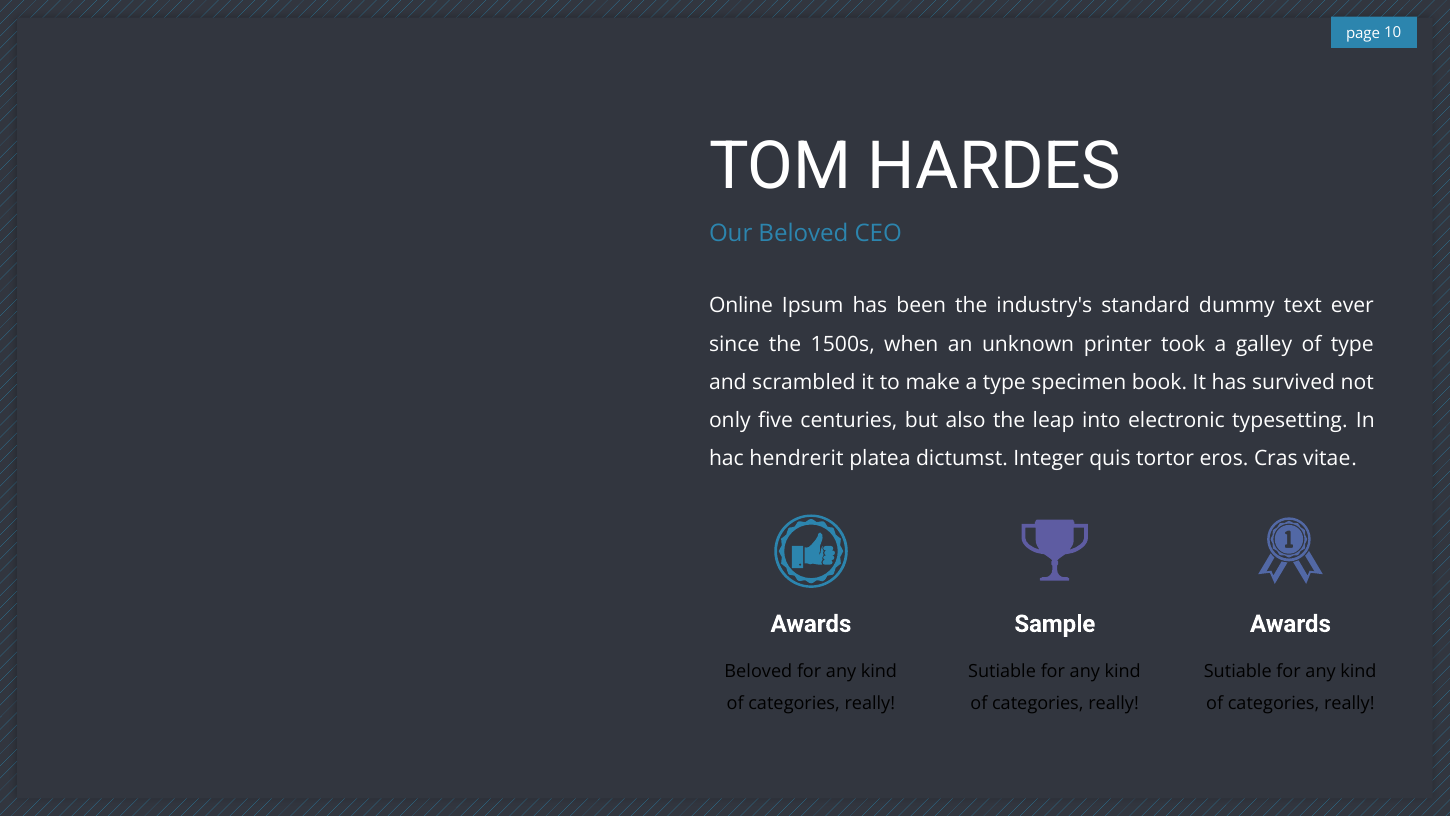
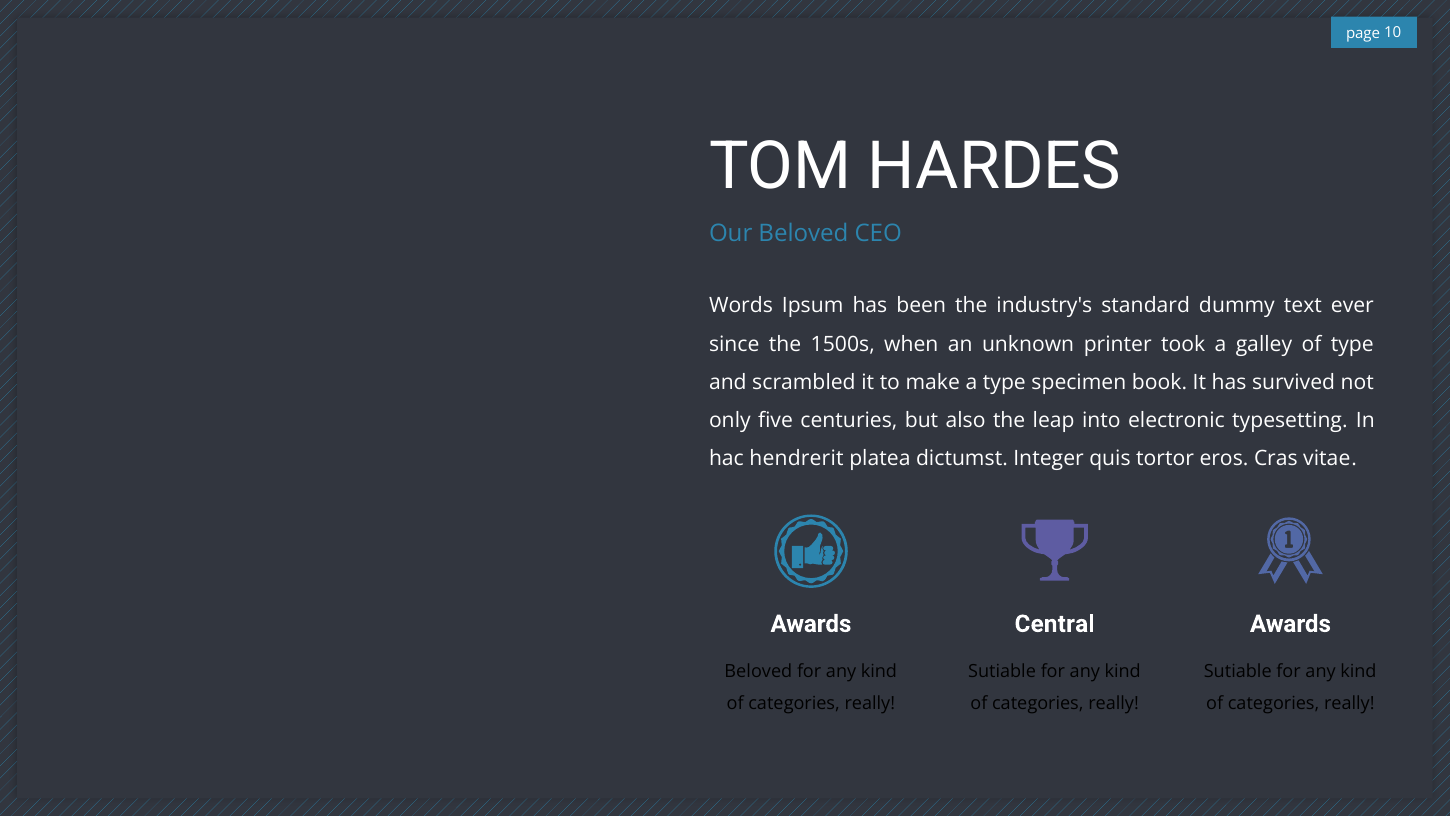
Online: Online -> Words
Sample: Sample -> Central
